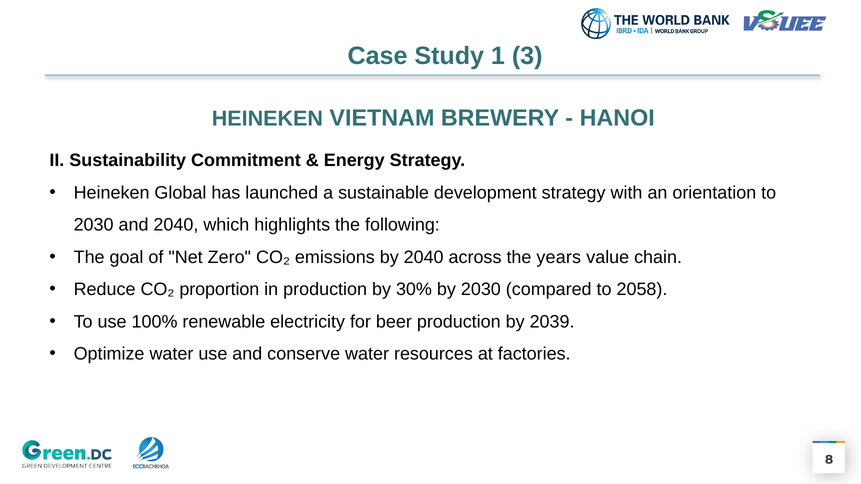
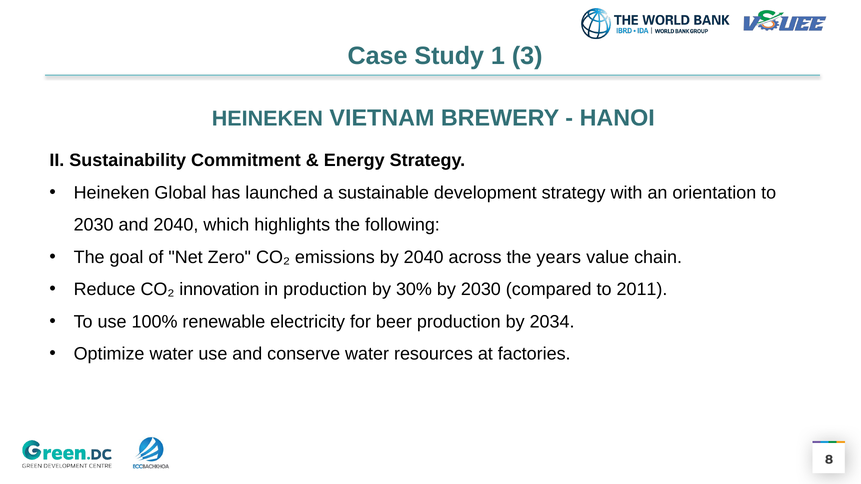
proportion: proportion -> innovation
2058: 2058 -> 2011
2039: 2039 -> 2034
